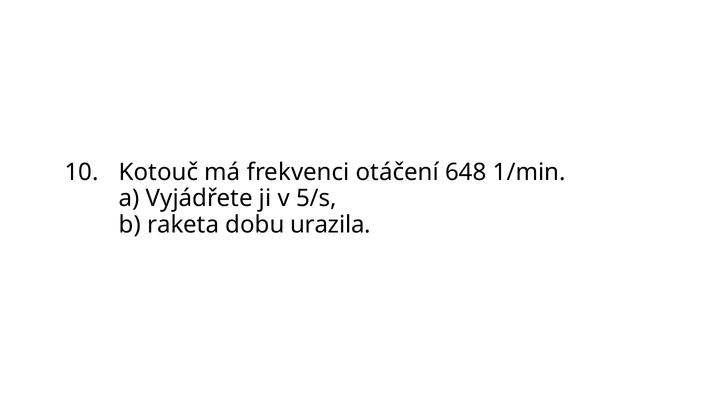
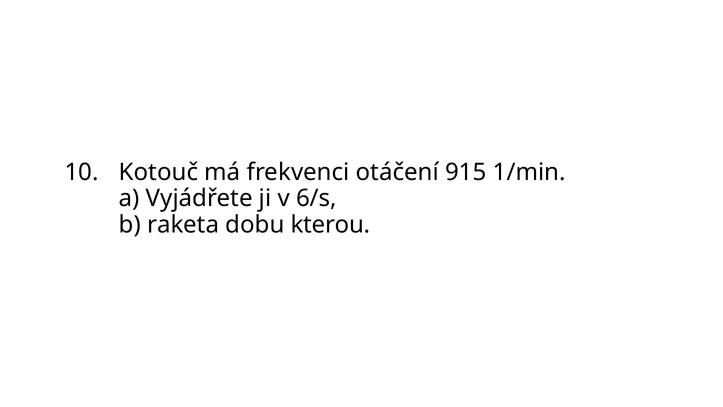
648: 648 -> 915
5/s: 5/s -> 6/s
urazila: urazila -> kterou
